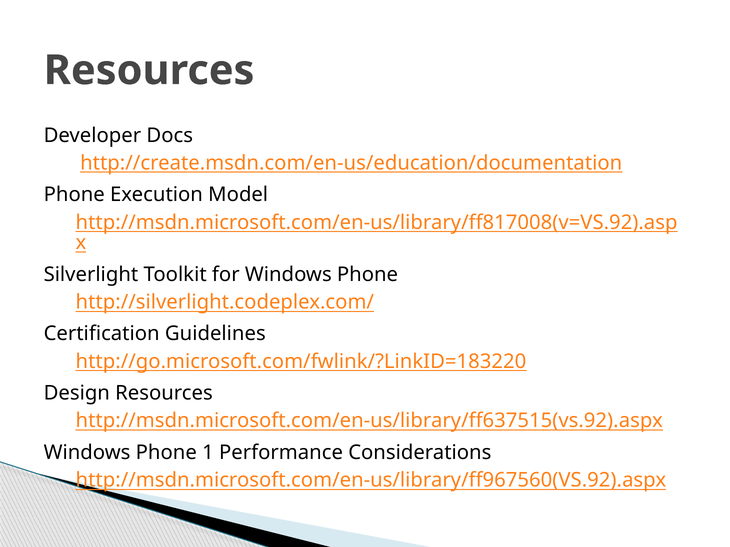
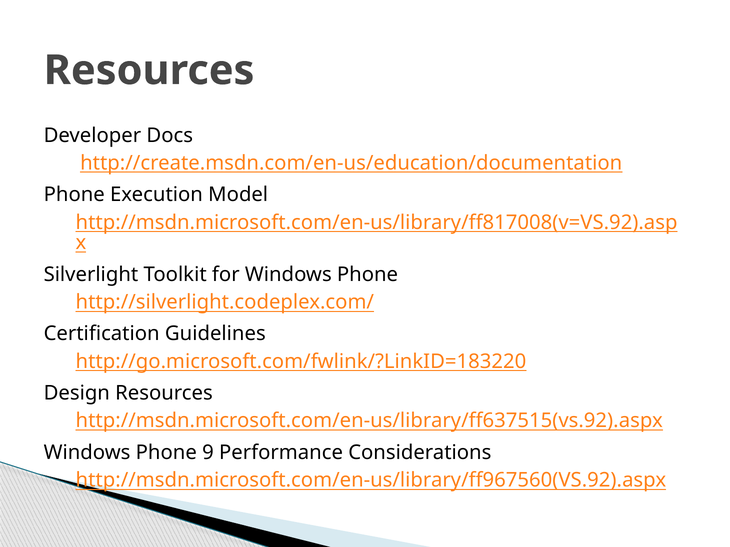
1: 1 -> 9
